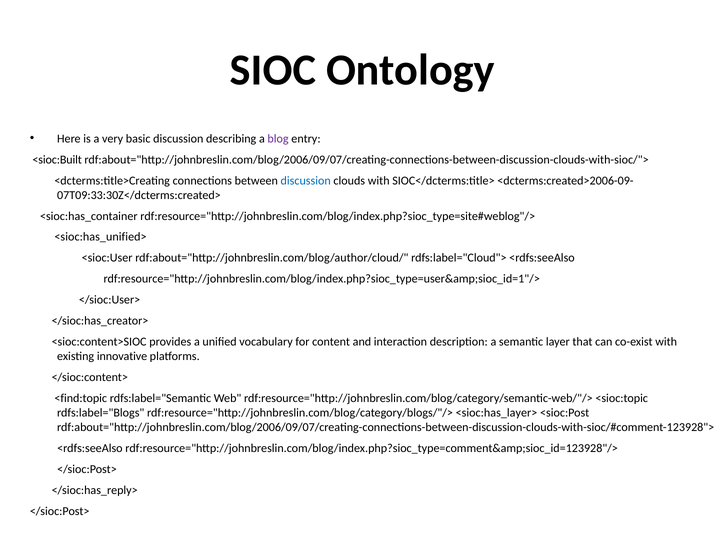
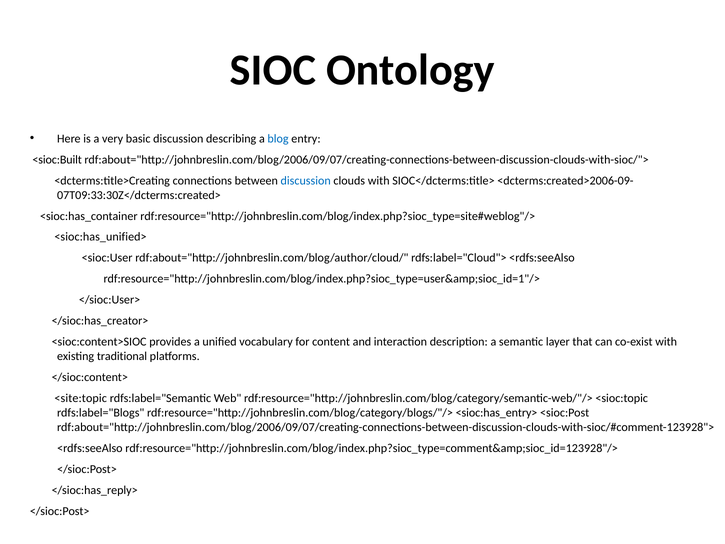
blog colour: purple -> blue
innovative: innovative -> traditional
<find:topic: <find:topic -> <site:topic
<sioc:has_layer>: <sioc:has_layer> -> <sioc:has_entry>
